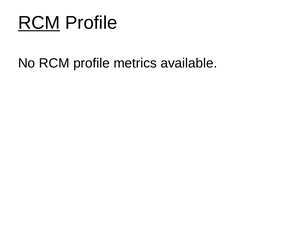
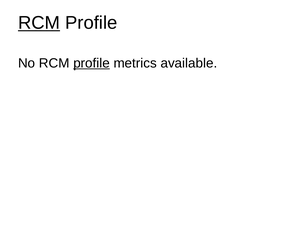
profile at (92, 63) underline: none -> present
